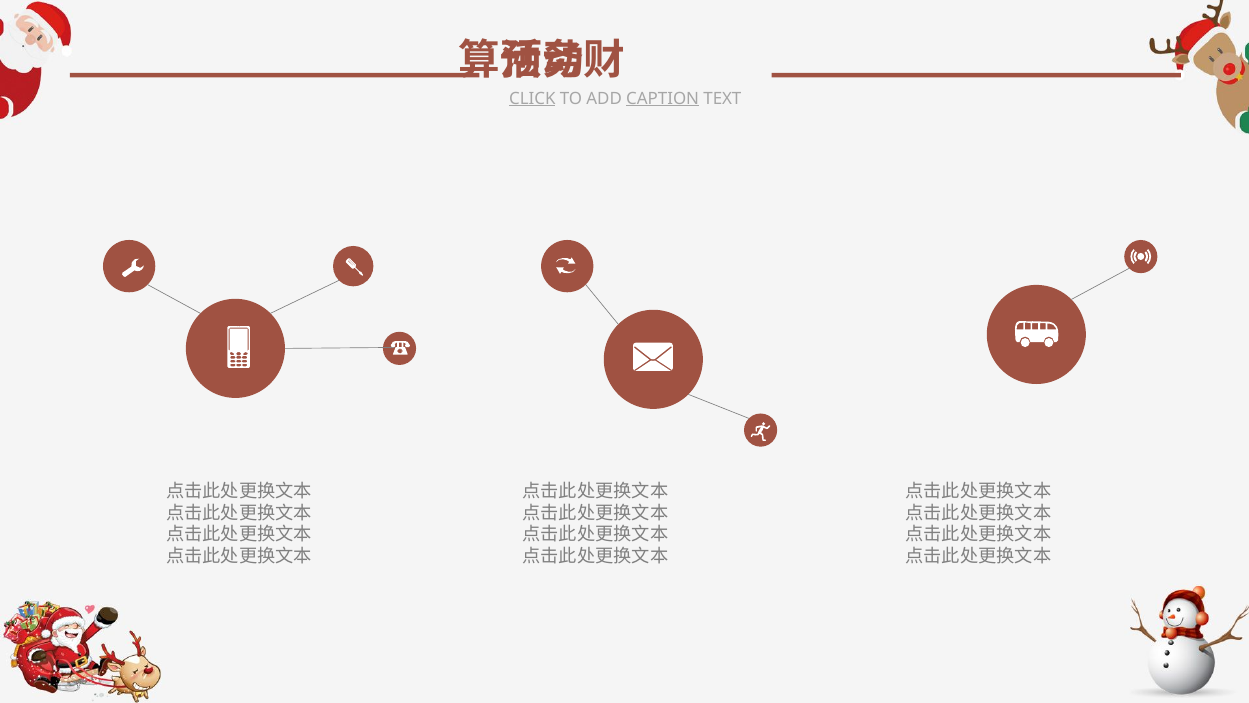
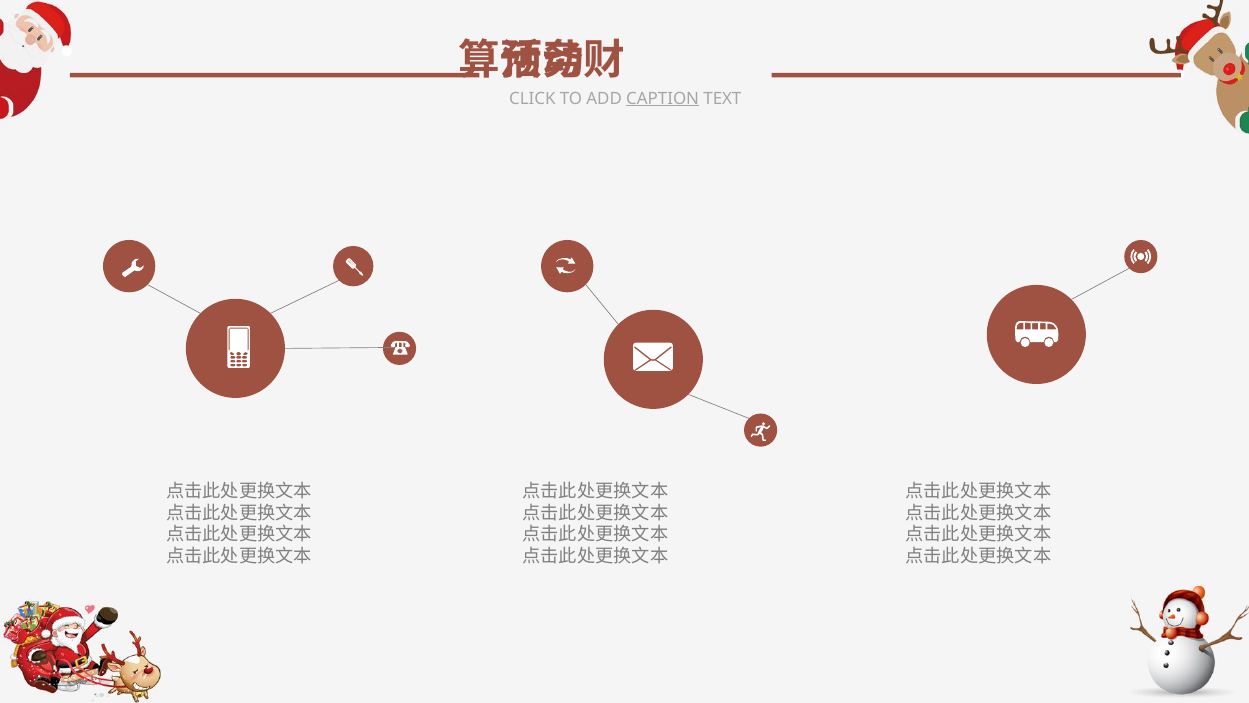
CLICK underline: present -> none
